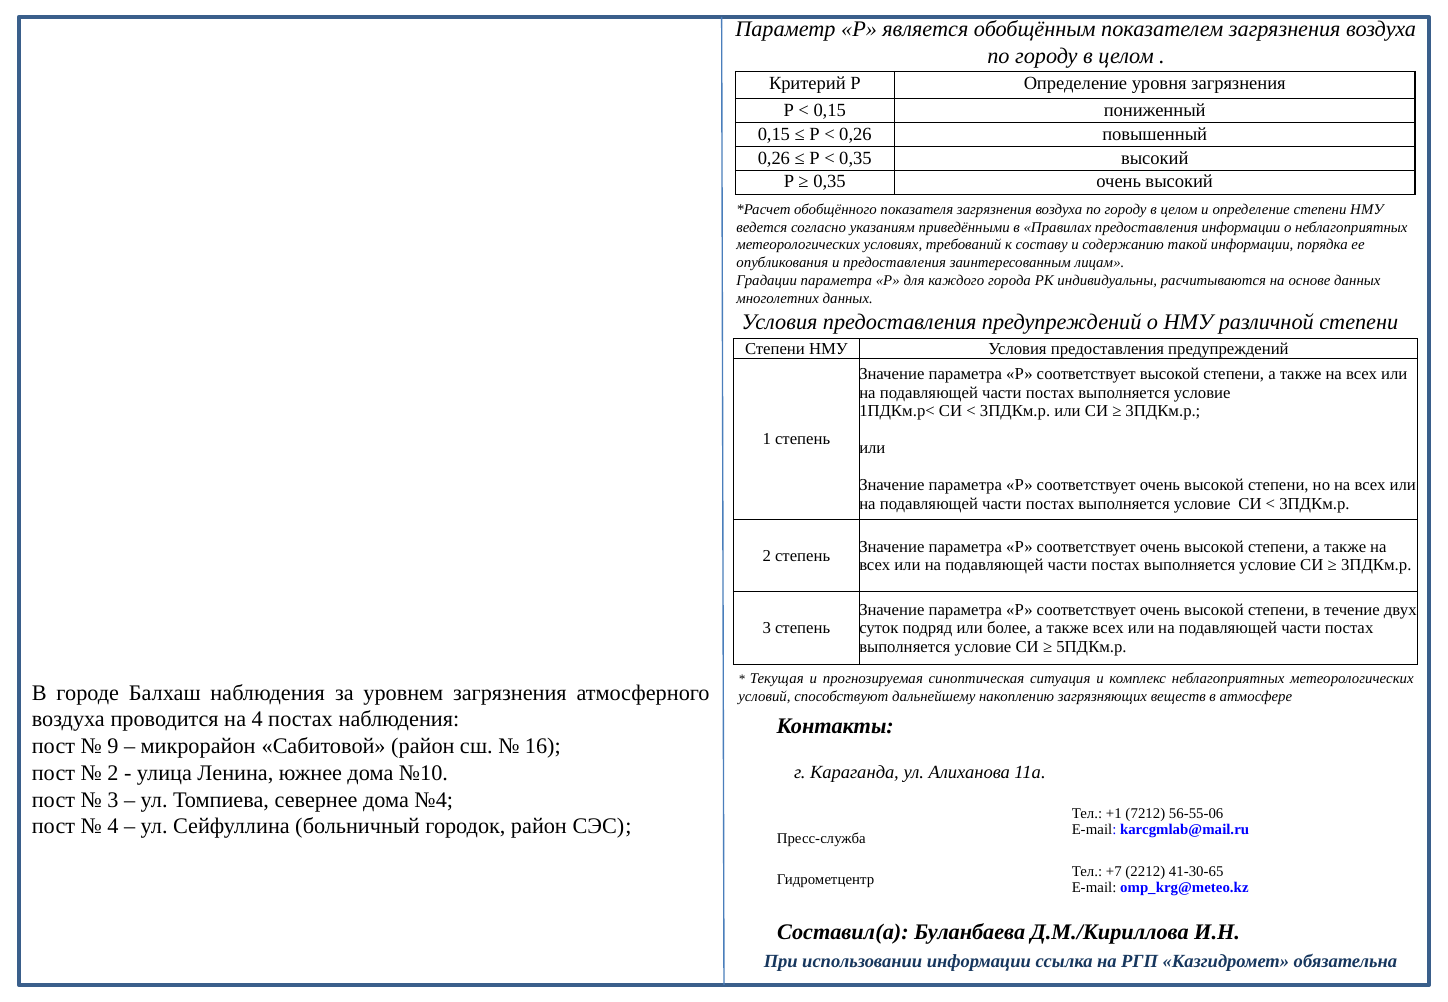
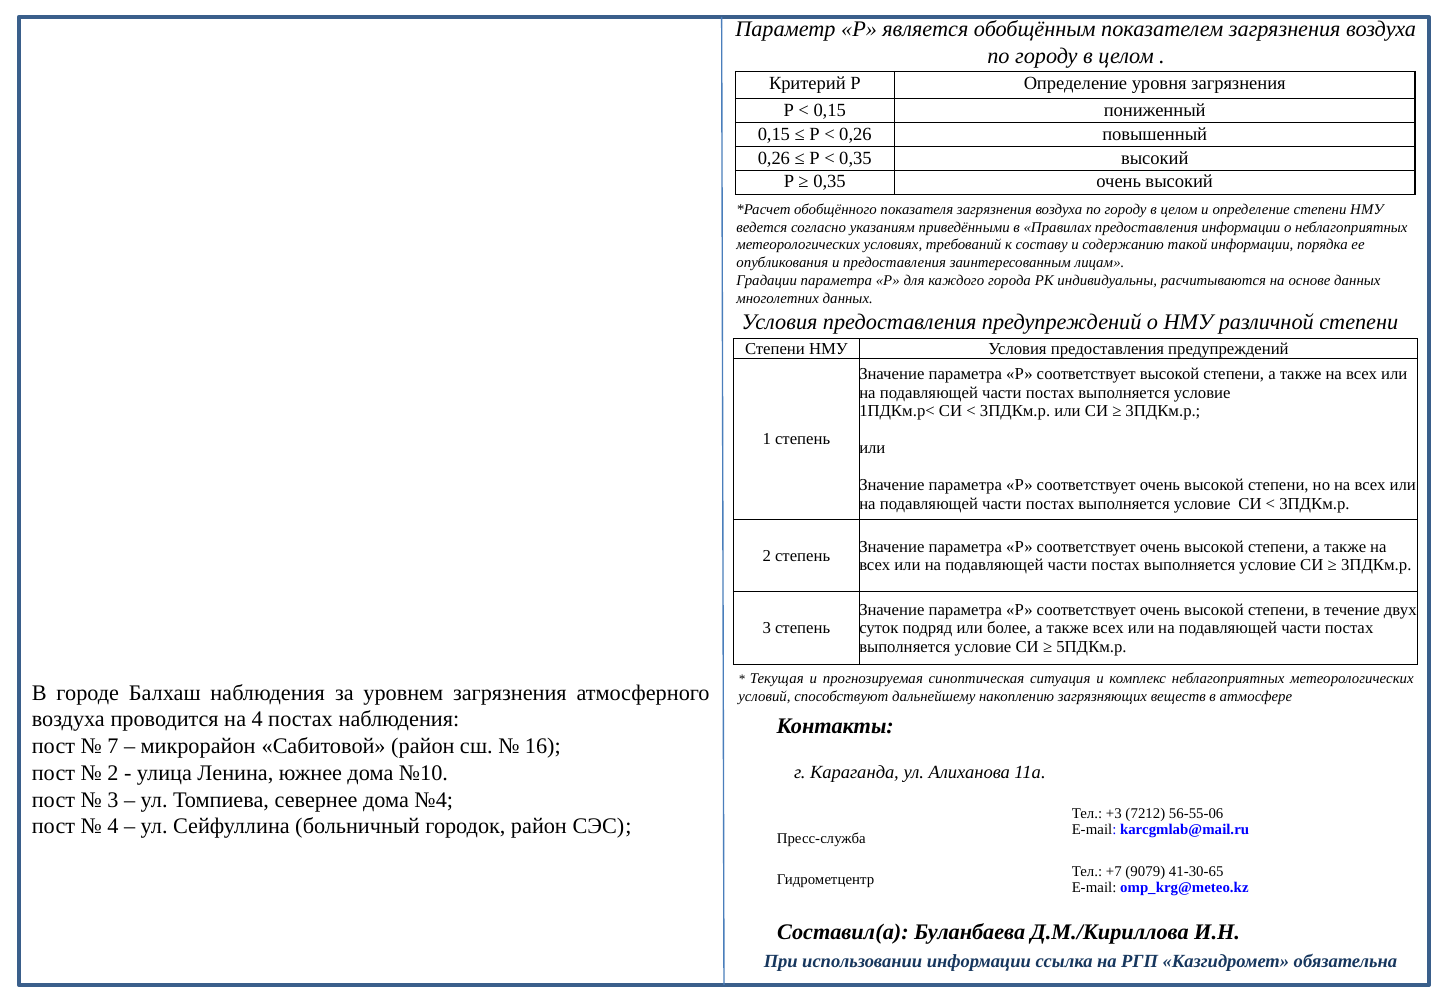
9: 9 -> 7
+1: +1 -> +3
2212: 2212 -> 9079
